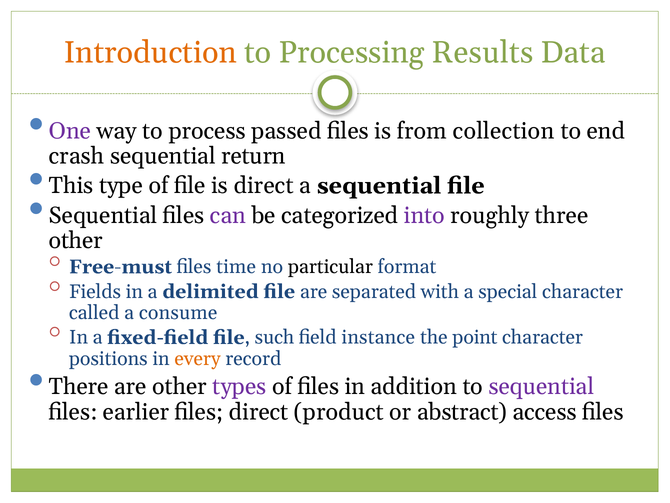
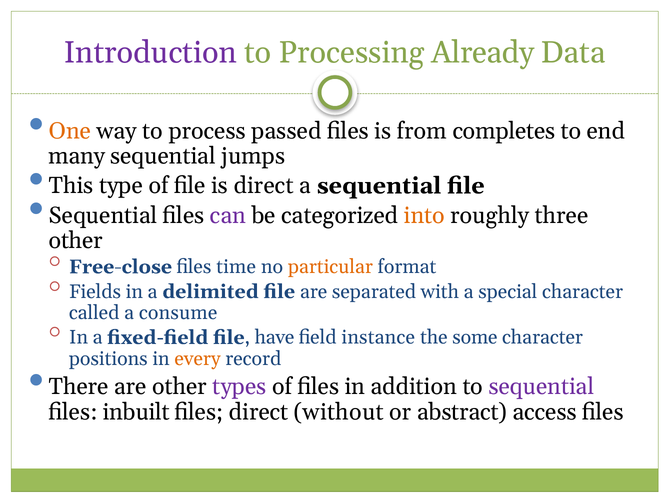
Introduction colour: orange -> purple
Results: Results -> Already
One colour: purple -> orange
collection: collection -> completes
crash: crash -> many
return: return -> jumps
into colour: purple -> orange
Free-must: Free-must -> Free-close
particular colour: black -> orange
such: such -> have
point: point -> some
earlier: earlier -> inbuilt
product: product -> without
